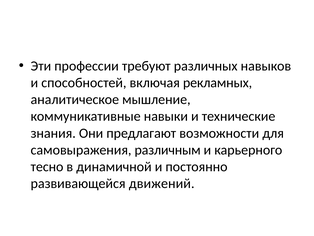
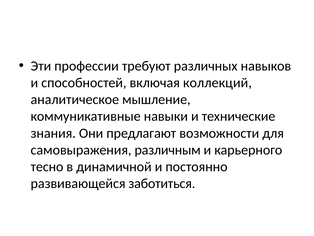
рекламных: рекламных -> коллекций
движений: движений -> заботиться
